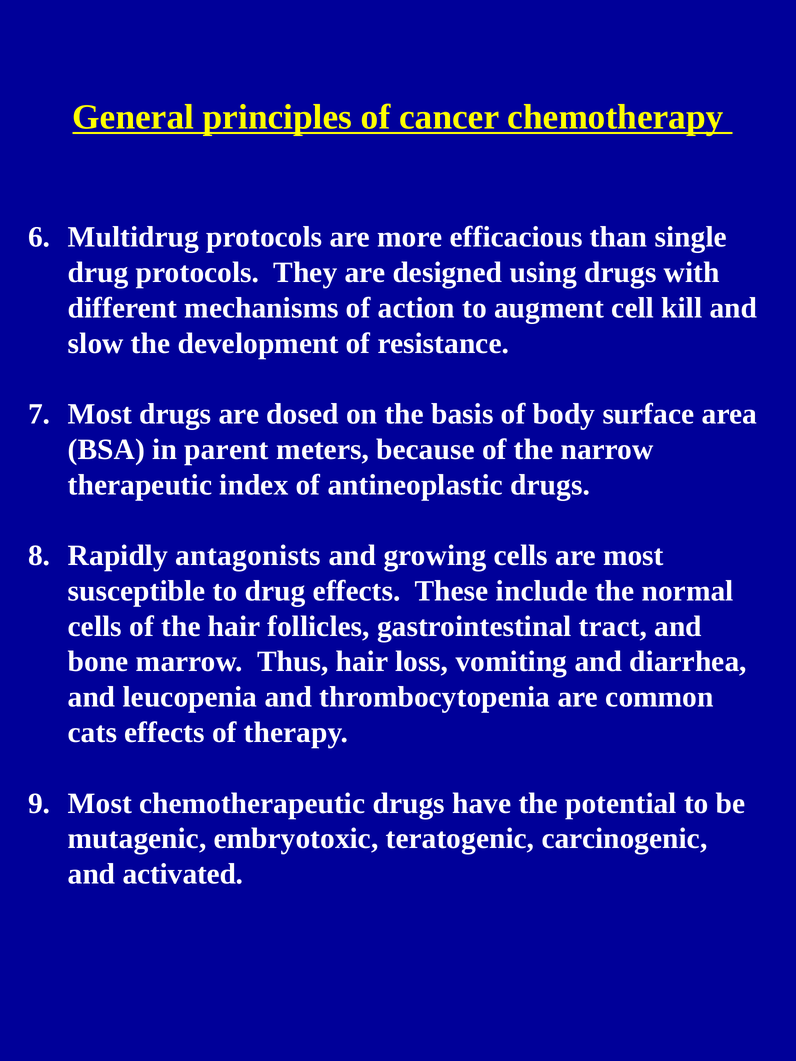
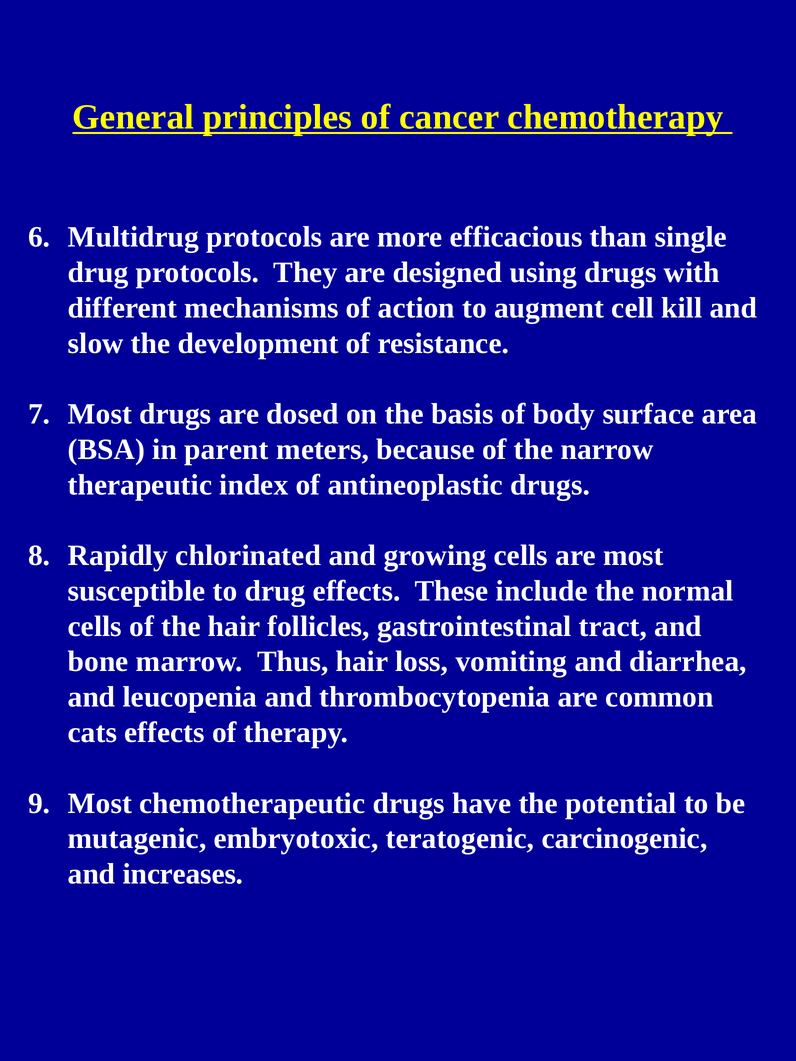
antagonists: antagonists -> chlorinated
activated: activated -> increases
